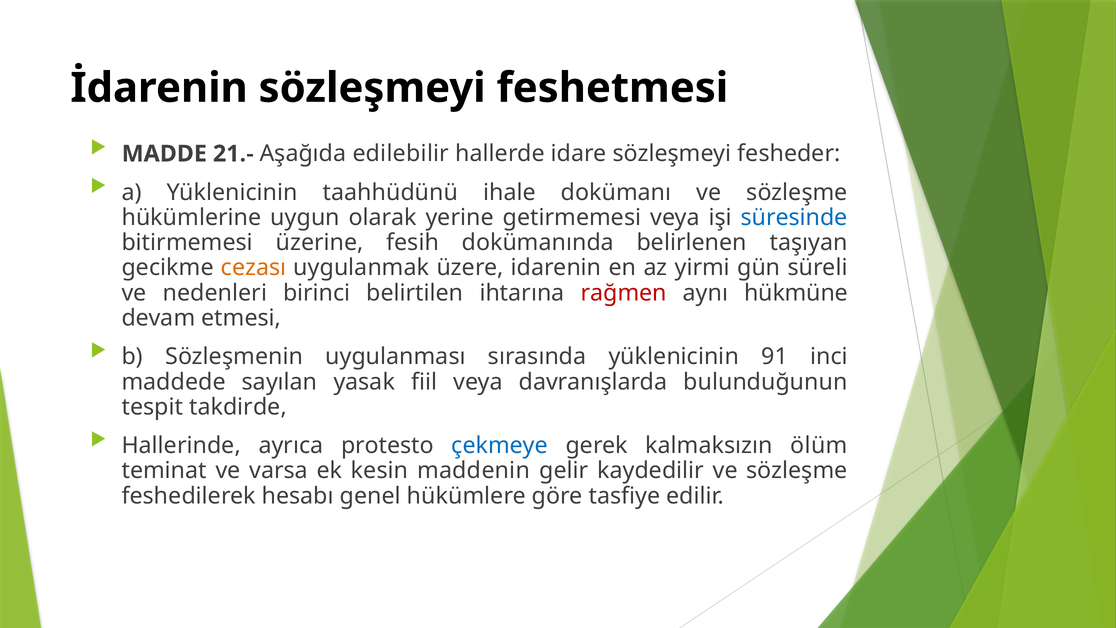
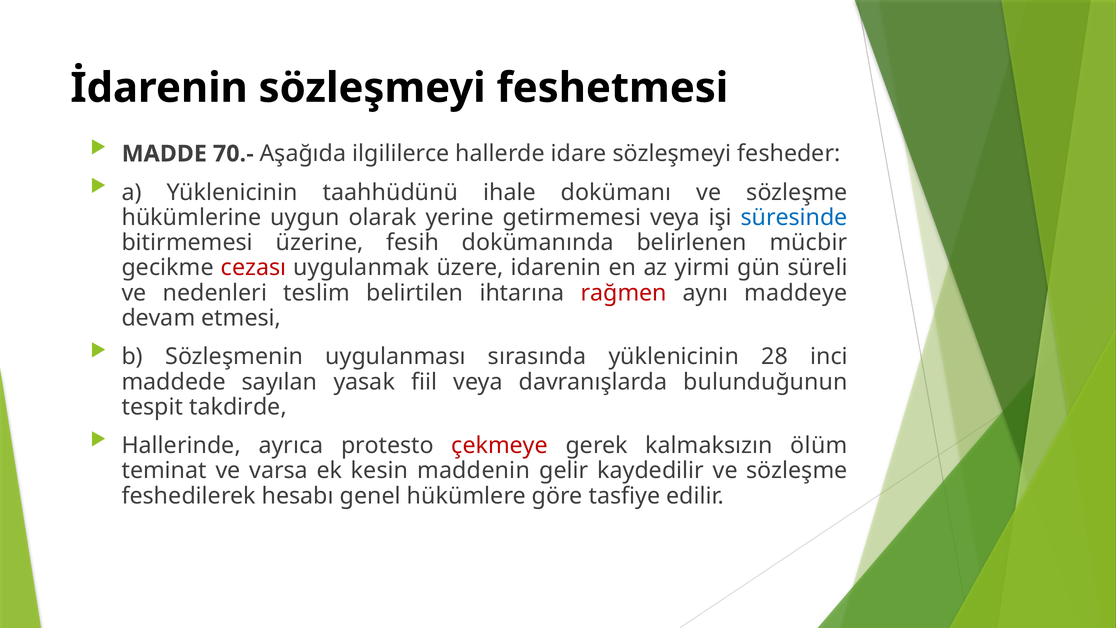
21.-: 21.- -> 70.-
edilebilir: edilebilir -> ilgililerce
taşıyan: taşıyan -> mücbir
cezası colour: orange -> red
birinci: birinci -> teslim
hükmüne: hükmüne -> maddeye
91: 91 -> 28
çekmeye colour: blue -> red
